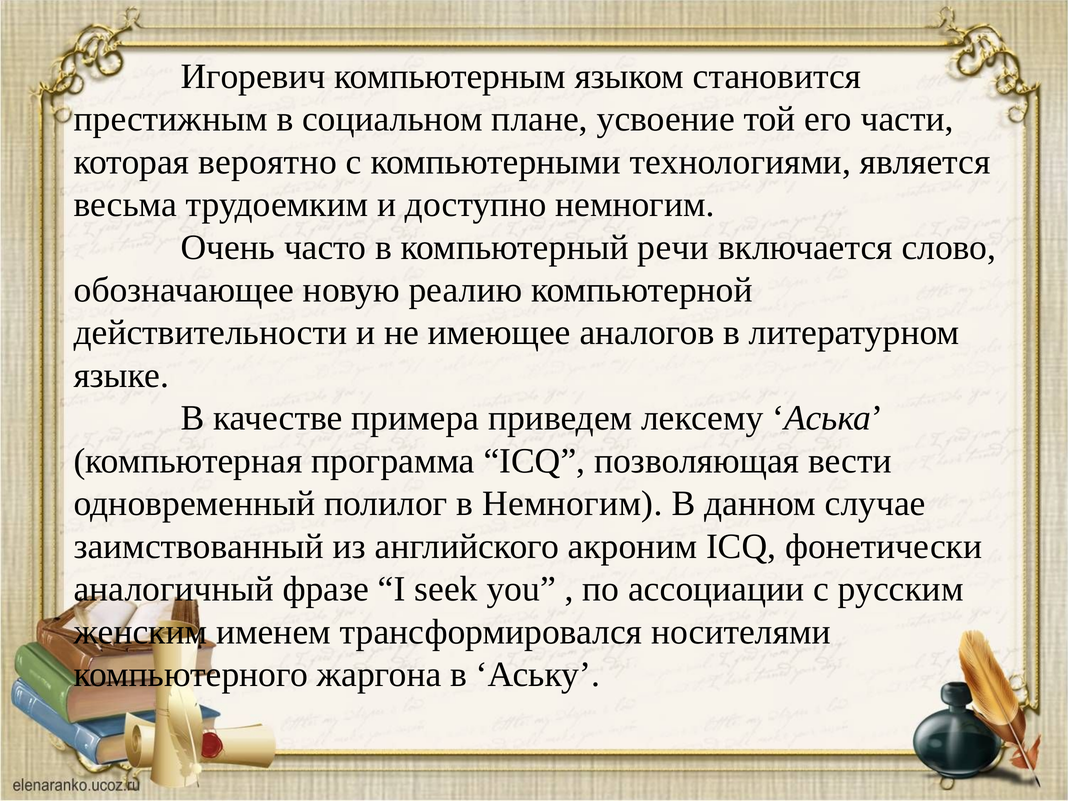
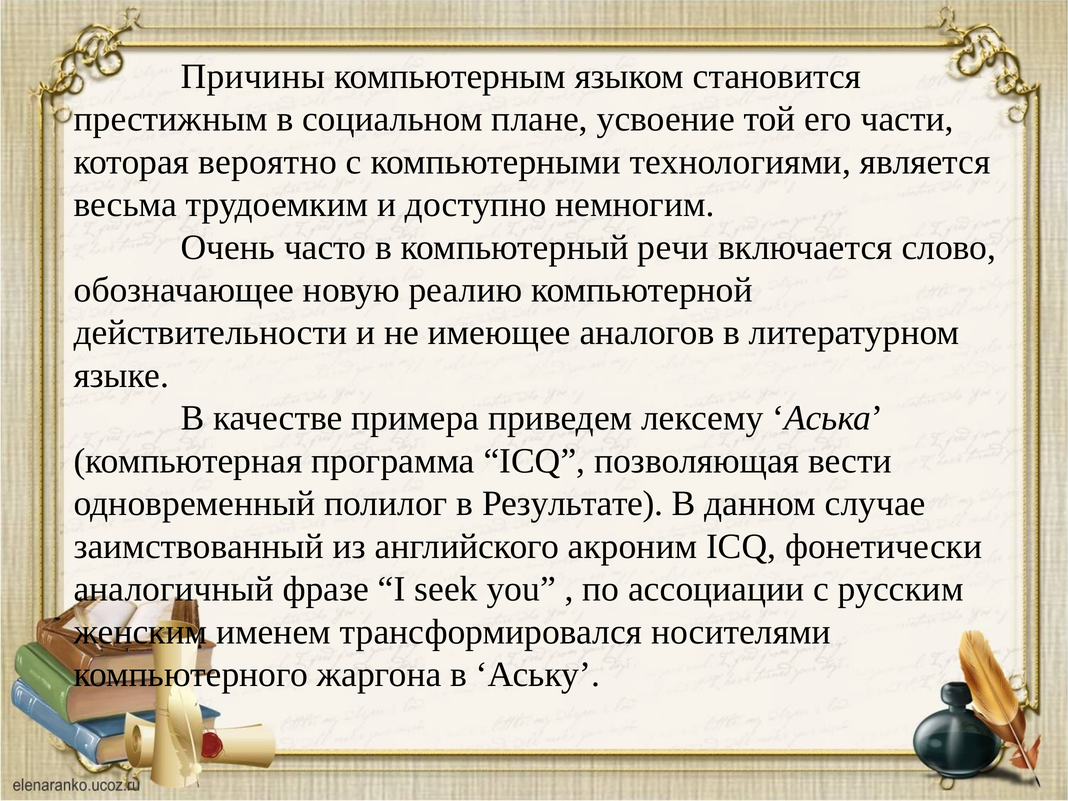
Игоревич: Игоревич -> Причины
в Немногим: Немногим -> Результате
